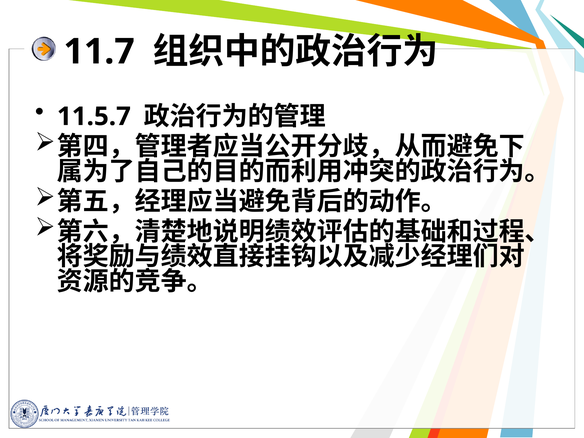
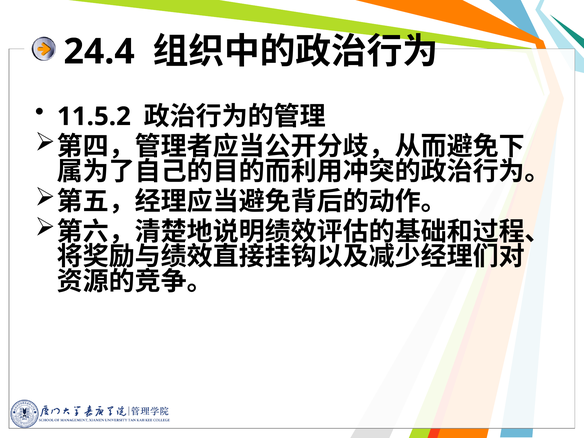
11.7: 11.7 -> 24.4
11.5.7: 11.5.7 -> 11.5.2
